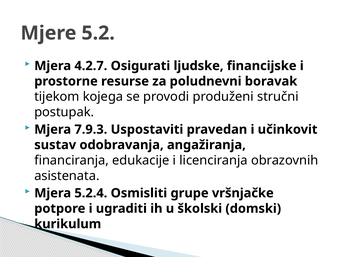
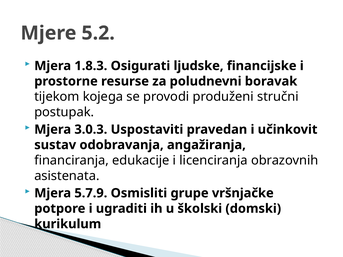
4.2.7: 4.2.7 -> 1.8.3
7.9.3: 7.9.3 -> 3.0.3
5.2.4: 5.2.4 -> 5.7.9
